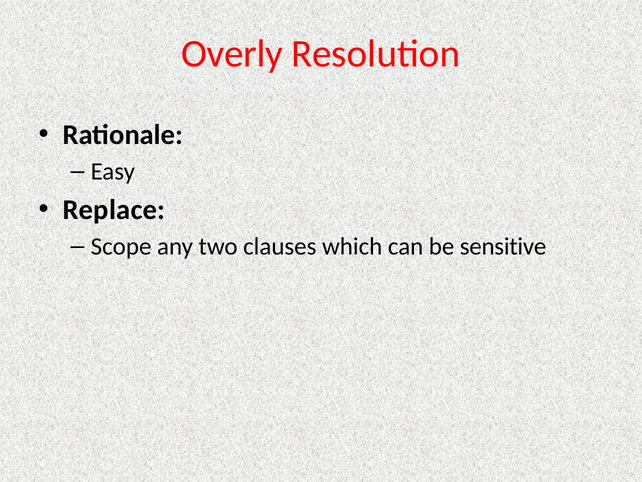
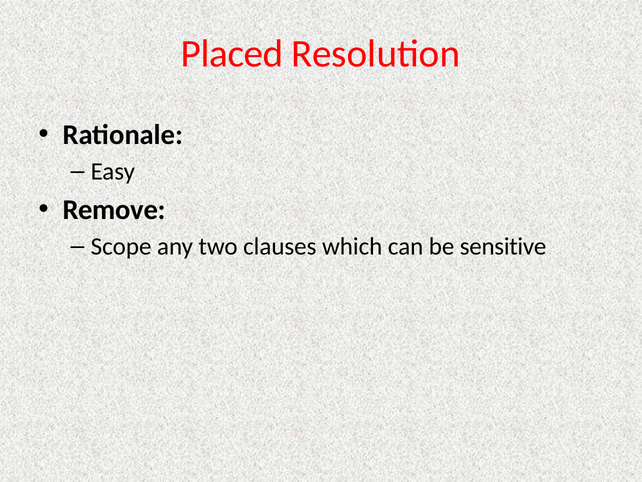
Overly: Overly -> Placed
Replace: Replace -> Remove
